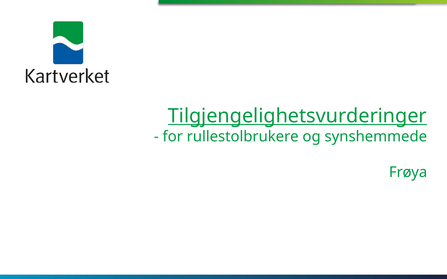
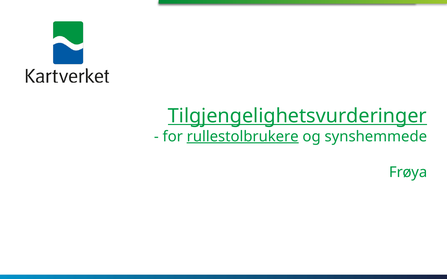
rullestolbrukere underline: none -> present
